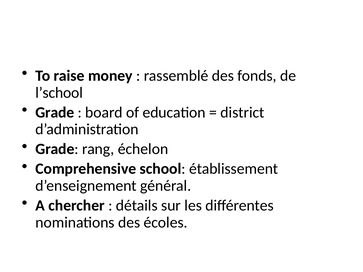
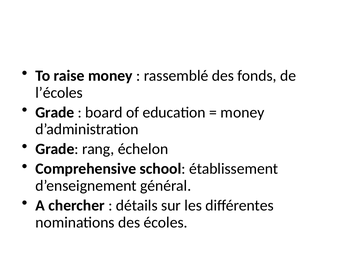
l’school: l’school -> l’écoles
district at (242, 113): district -> money
